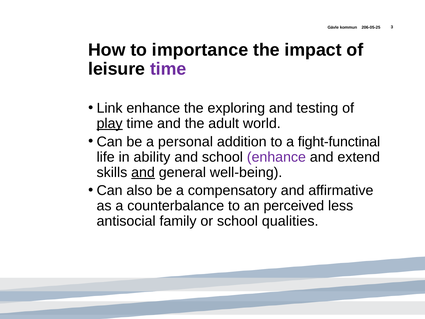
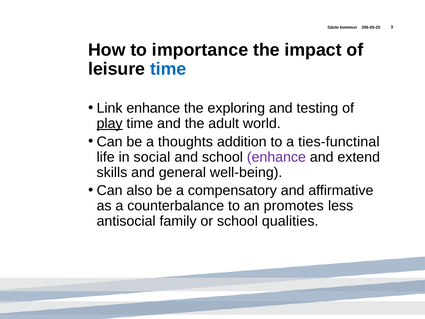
time at (168, 69) colour: purple -> blue
personal: personal -> thoughts
fight-functinal: fight-functinal -> ties-functinal
ability: ability -> social
and at (143, 172) underline: present -> none
perceived: perceived -> promotes
